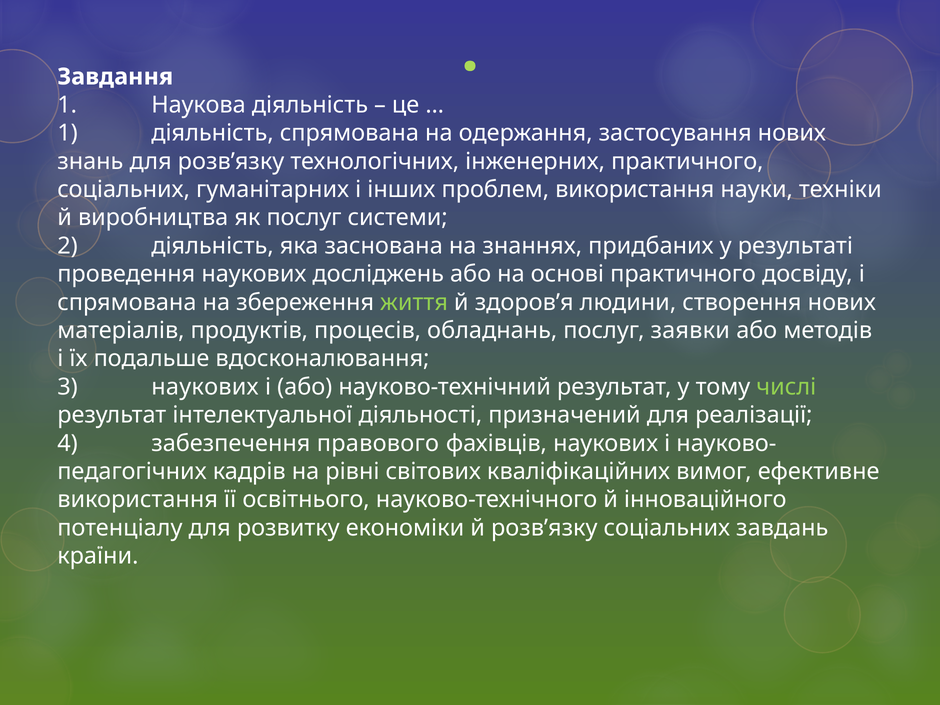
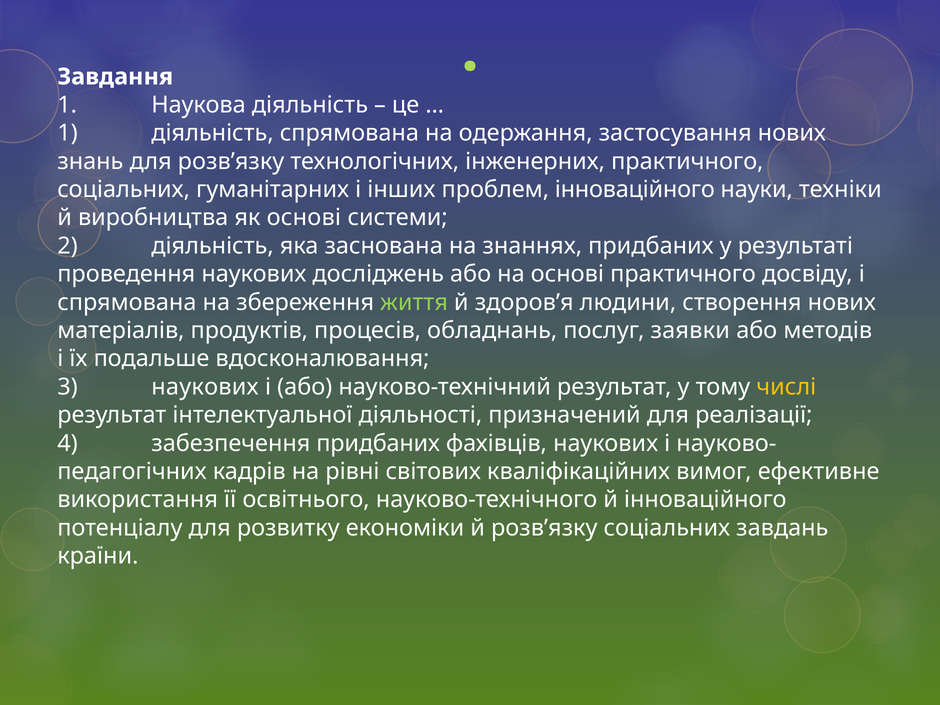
проблем використання: використання -> інноваційного
як послуг: послуг -> основі
числі colour: light green -> yellow
забезпечення правового: правового -> придбаних
